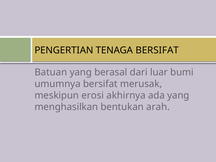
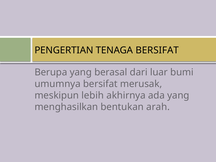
Batuan: Batuan -> Berupa
erosi: erosi -> lebih
